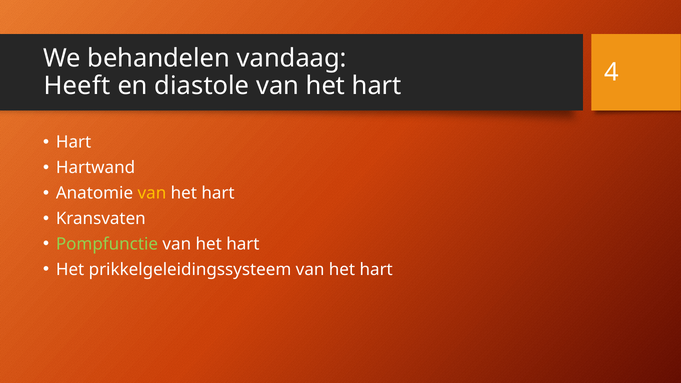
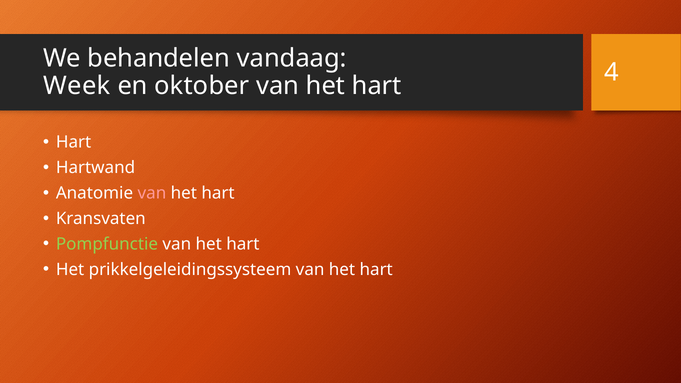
Heeft: Heeft -> Week
diastole: diastole -> oktober
van at (152, 193) colour: yellow -> pink
